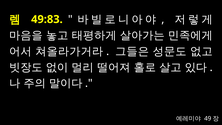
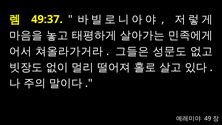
49:83: 49:83 -> 49:37
